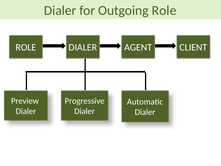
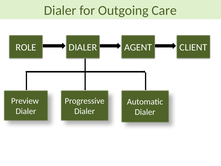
Outgoing Role: Role -> Care
